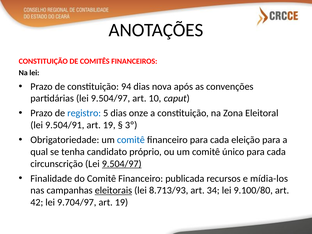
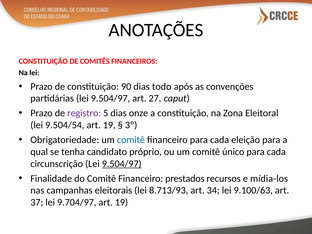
94: 94 -> 90
nova: nova -> todo
10: 10 -> 27
registro colour: blue -> purple
9.504/91: 9.504/91 -> 9.504/54
publicada: publicada -> prestados
eleitorais underline: present -> none
9.100/80: 9.100/80 -> 9.100/63
42: 42 -> 37
